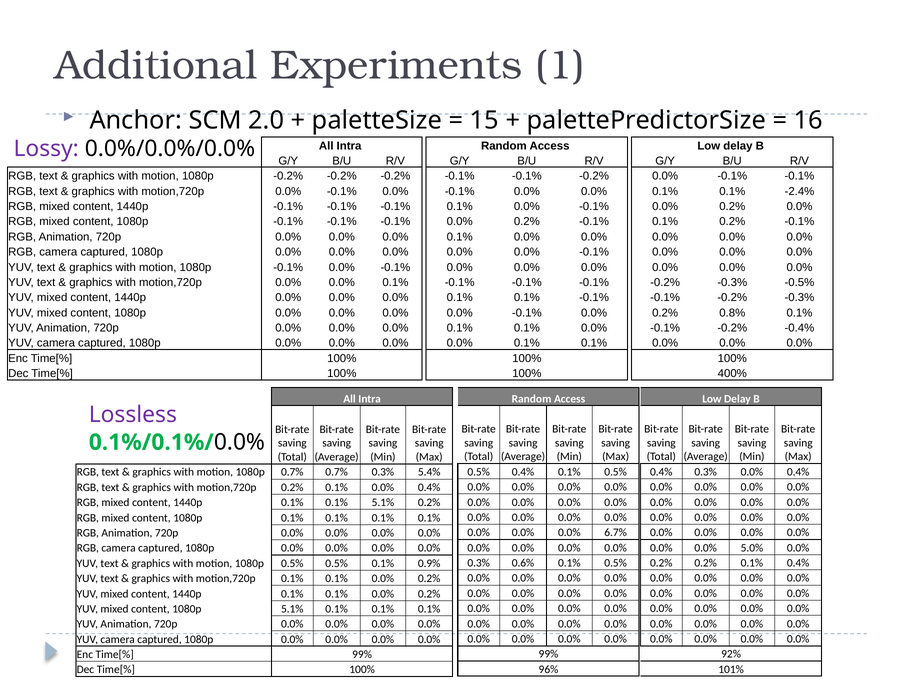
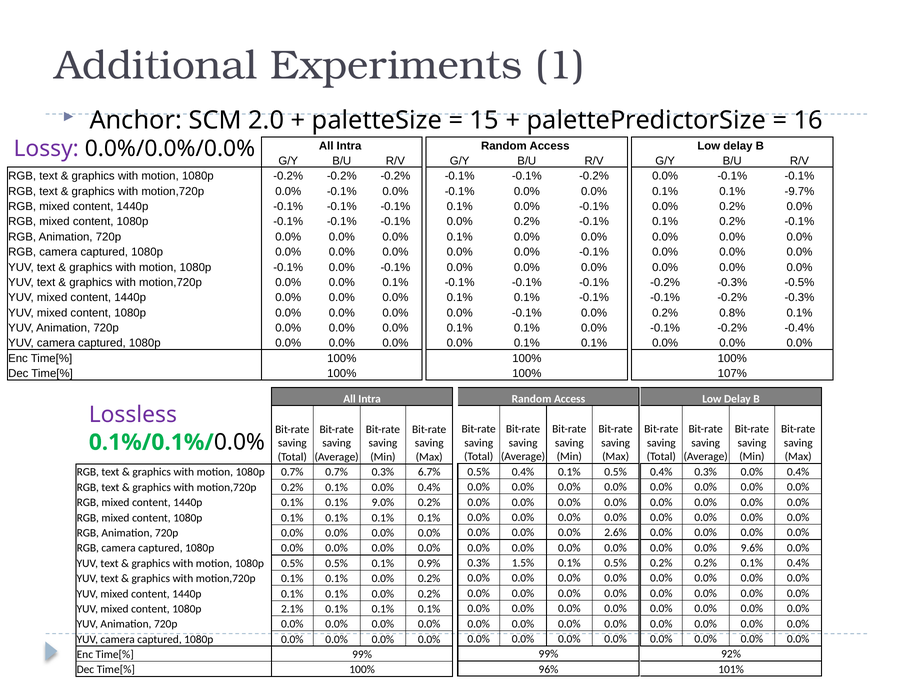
-2.4%: -2.4% -> -9.7%
400%: 400% -> 107%
5.4%: 5.4% -> 6.7%
0.1% 5.1%: 5.1% -> 9.0%
6.7%: 6.7% -> 2.6%
5.0%: 5.0% -> 9.6%
0.6%: 0.6% -> 1.5%
1080p 5.1%: 5.1% -> 2.1%
